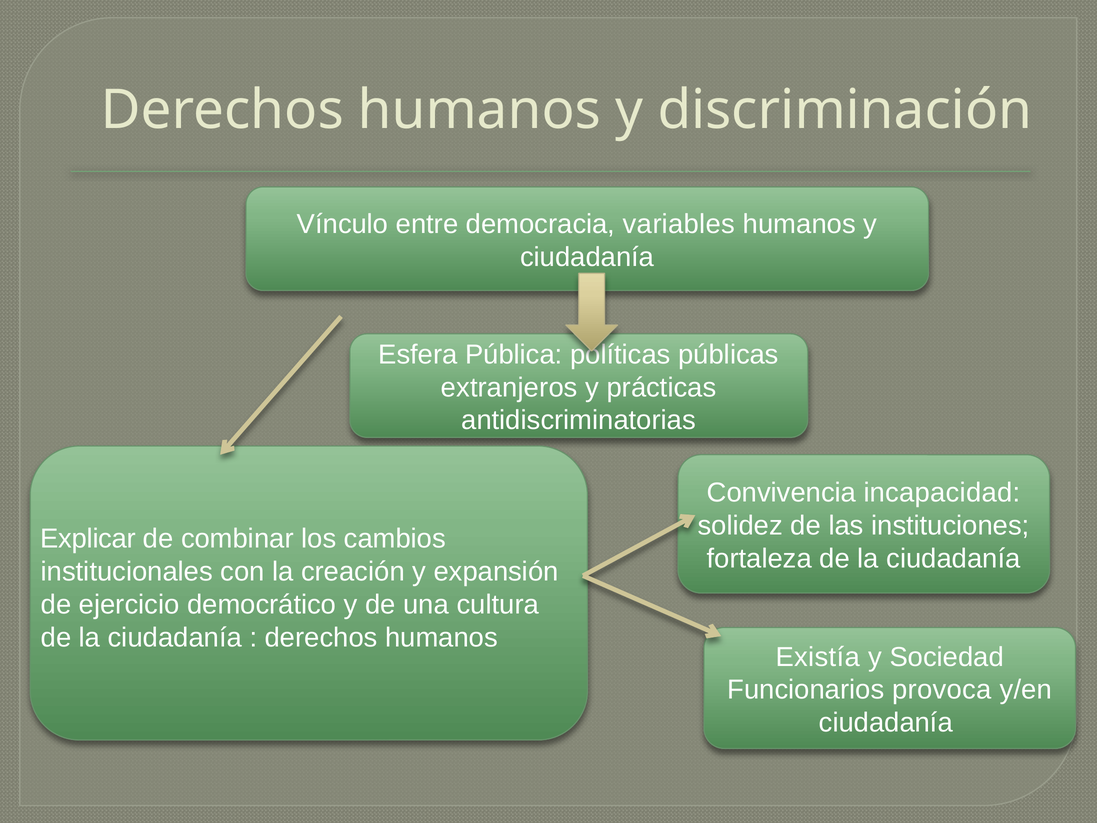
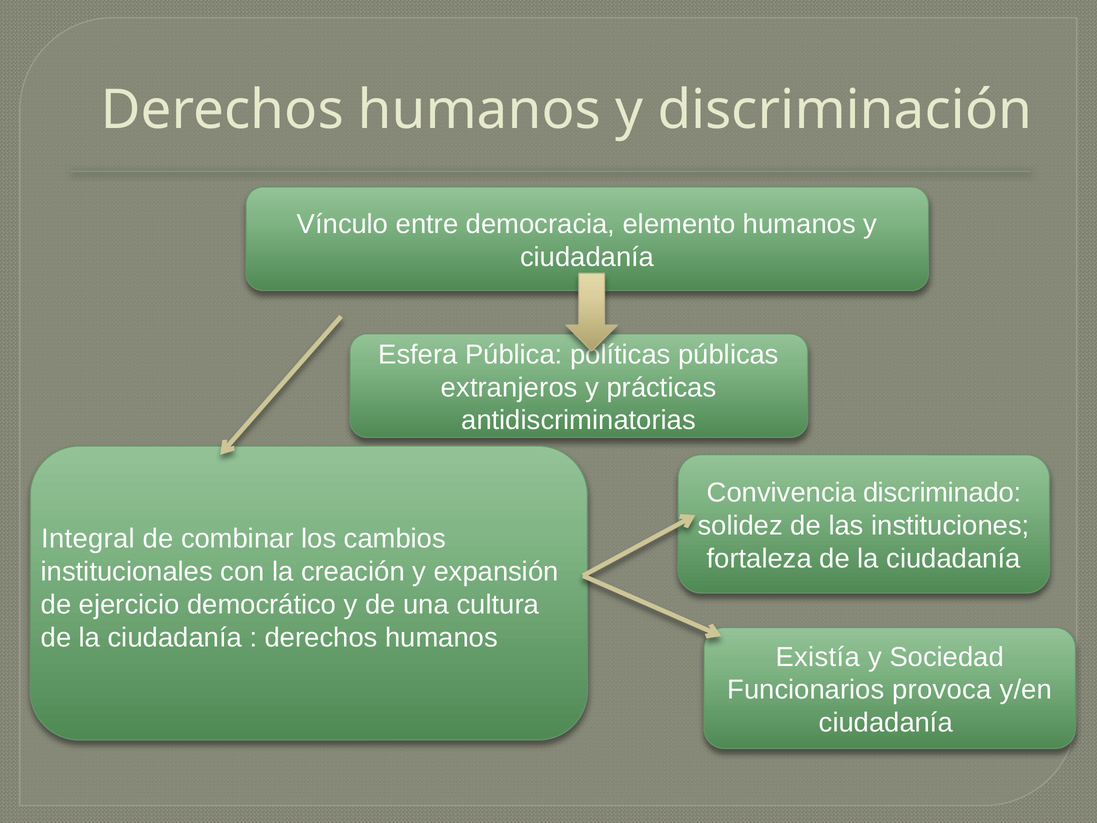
variables: variables -> elemento
incapacidad: incapacidad -> discriminado
Explicar: Explicar -> Integral
